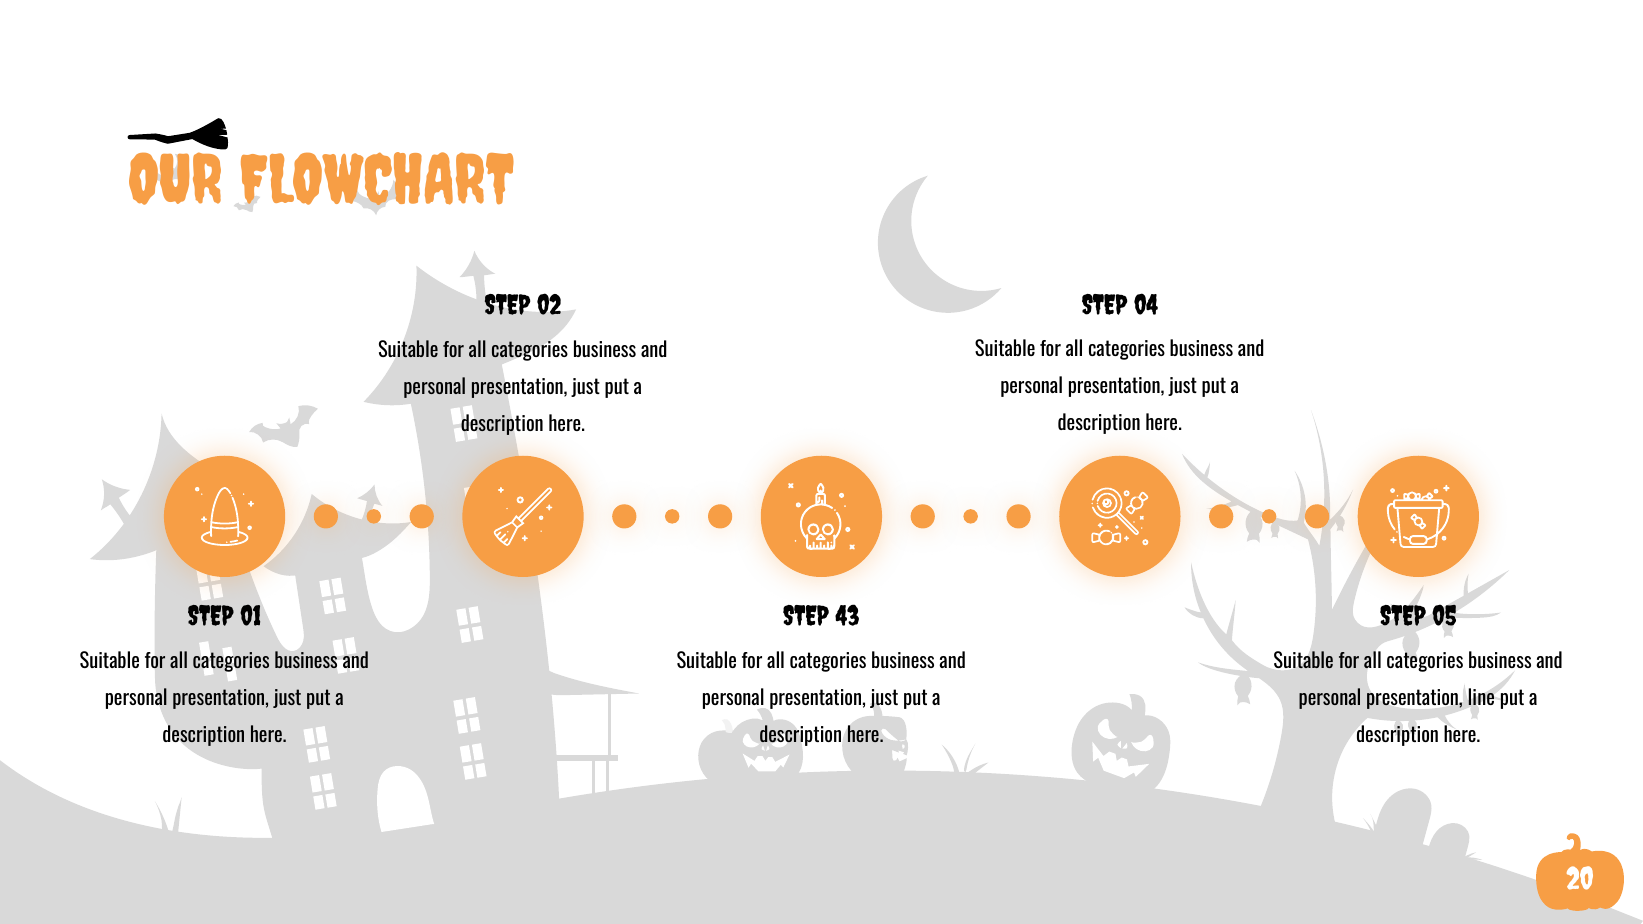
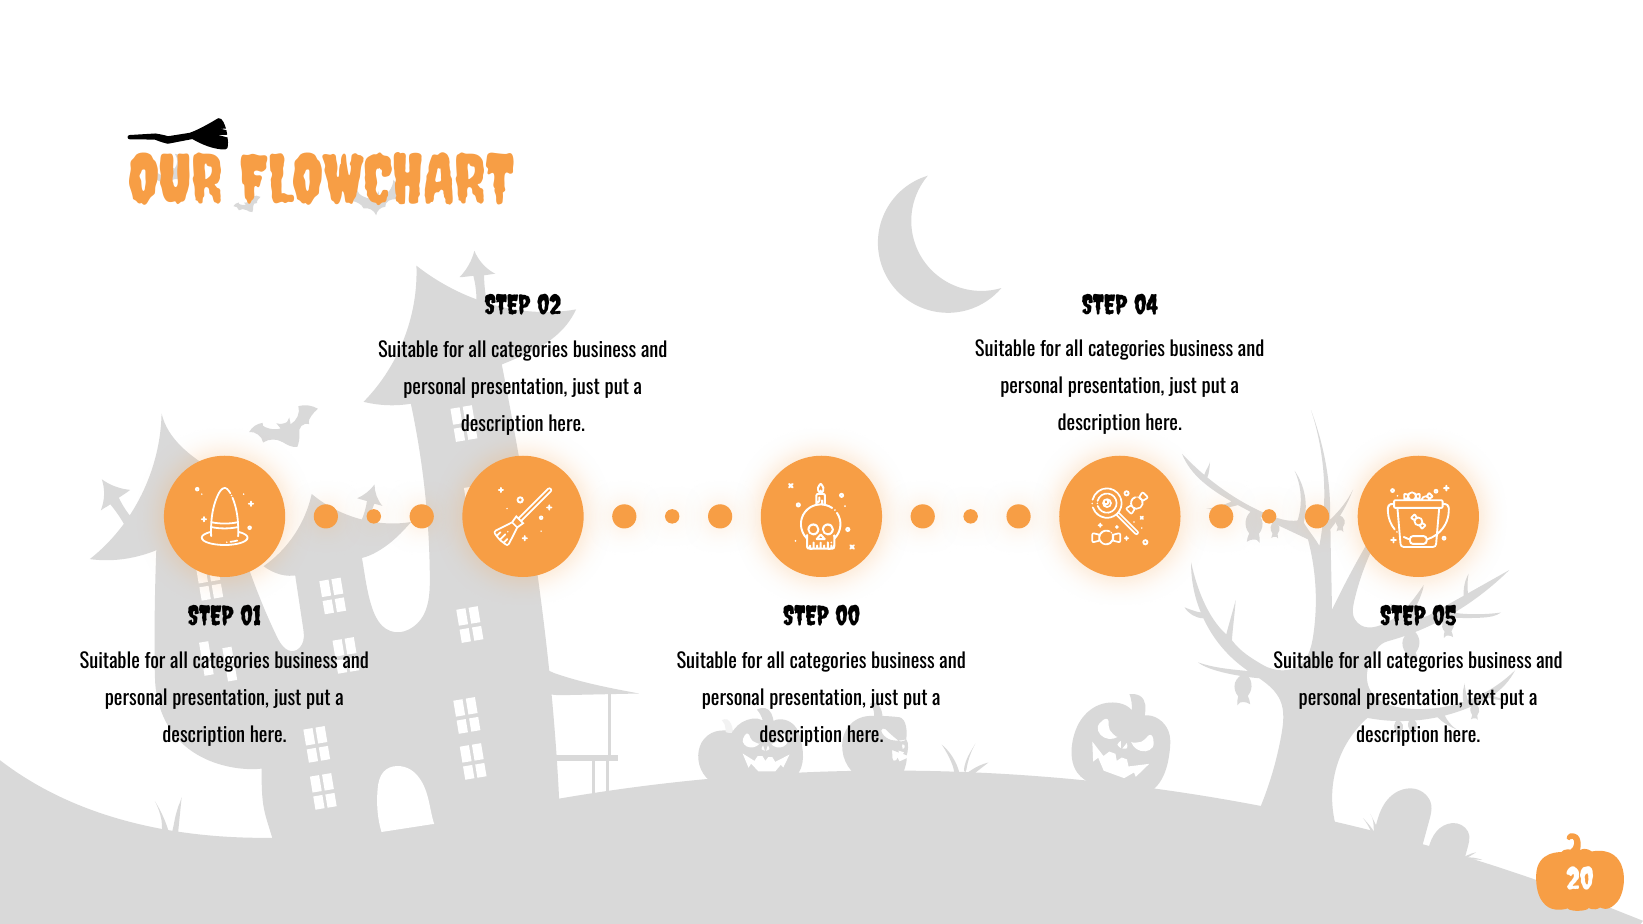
43: 43 -> 00
line: line -> text
